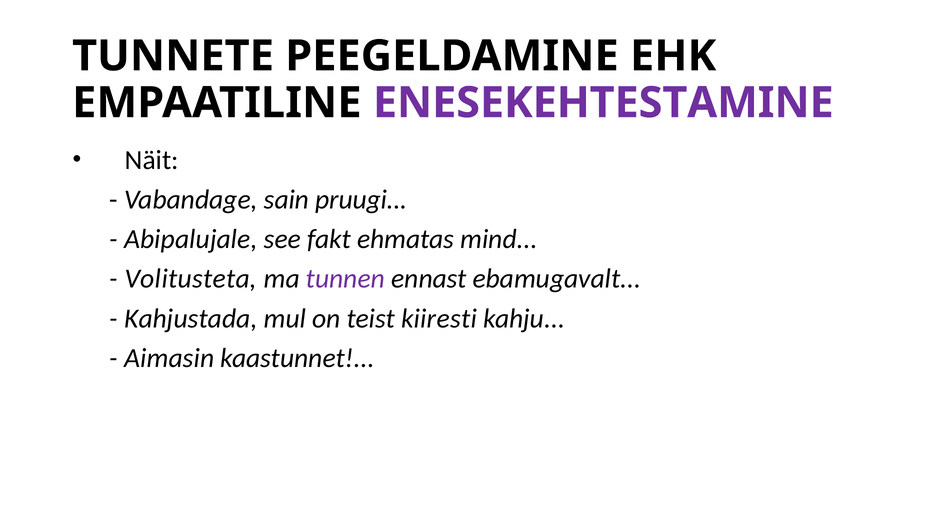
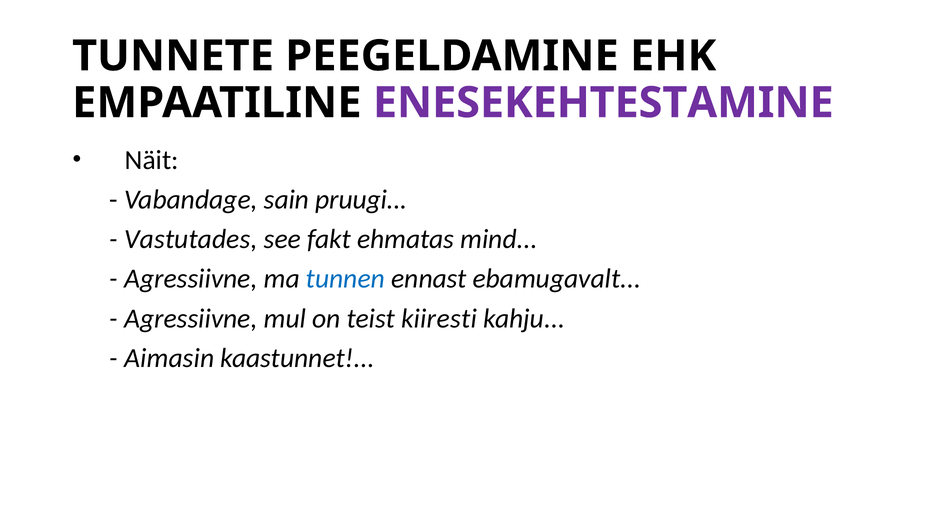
Abipalujale: Abipalujale -> Vastutades
Volitusteta at (191, 279): Volitusteta -> Agressiivne
tunnen colour: purple -> blue
Kahjustada at (191, 319): Kahjustada -> Agressiivne
